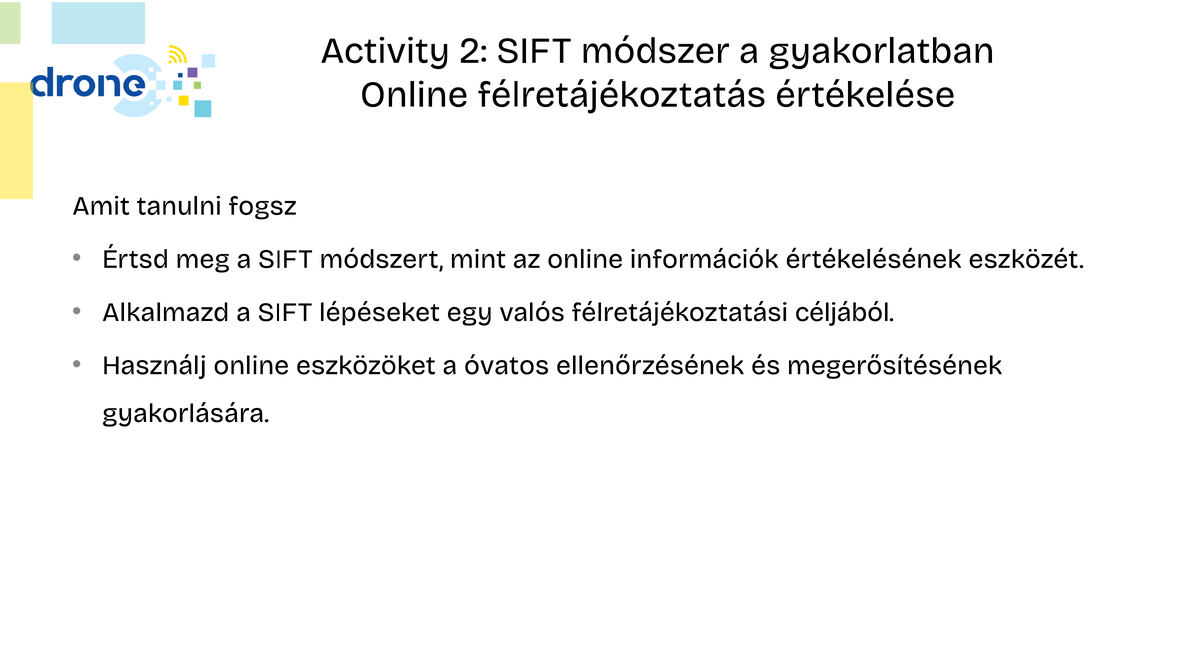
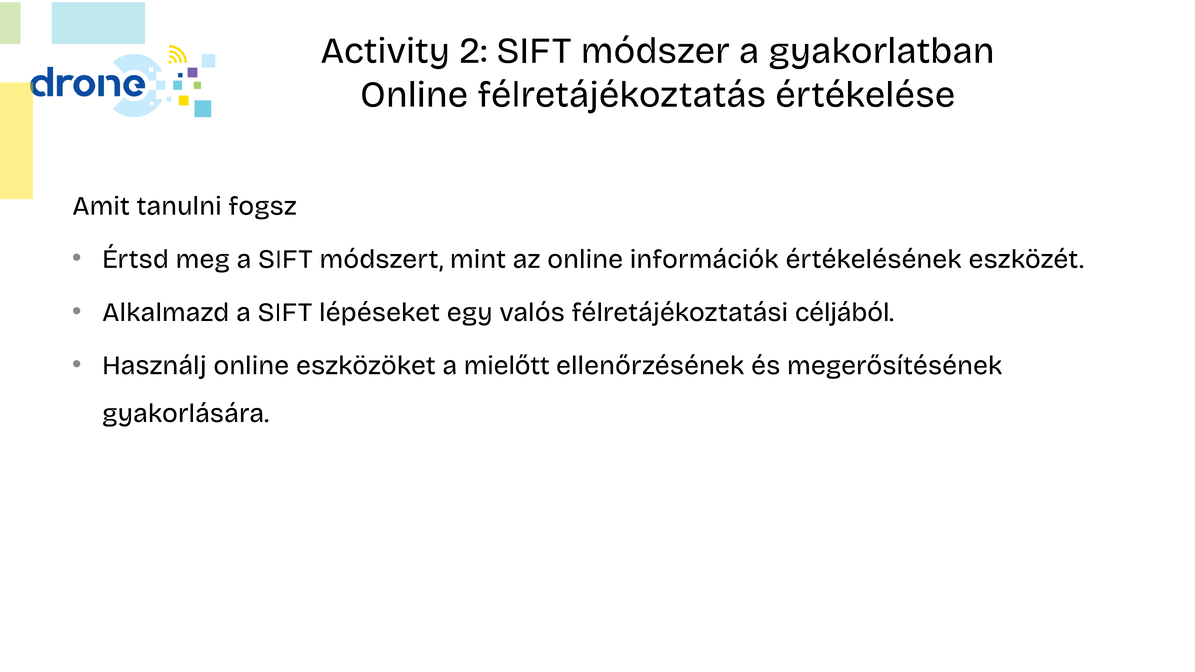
óvatos: óvatos -> mielőtt
